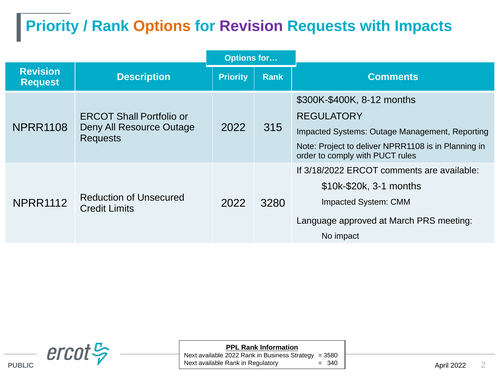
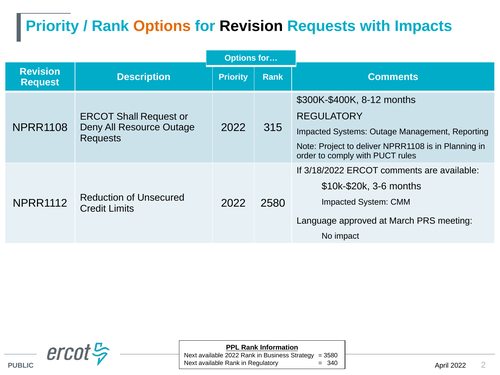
Revision at (251, 26) colour: purple -> black
Shall Portfolio: Portfolio -> Request
3-1: 3-1 -> 3-6
3280: 3280 -> 2580
